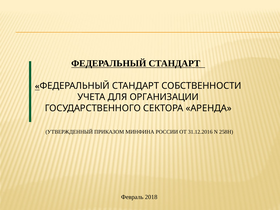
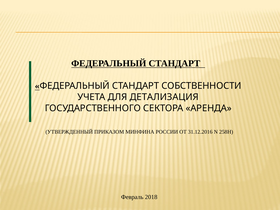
ОРГАНИЗАЦИИ: ОРГАНИЗАЦИИ -> ДЕТАЛИЗАЦИЯ
